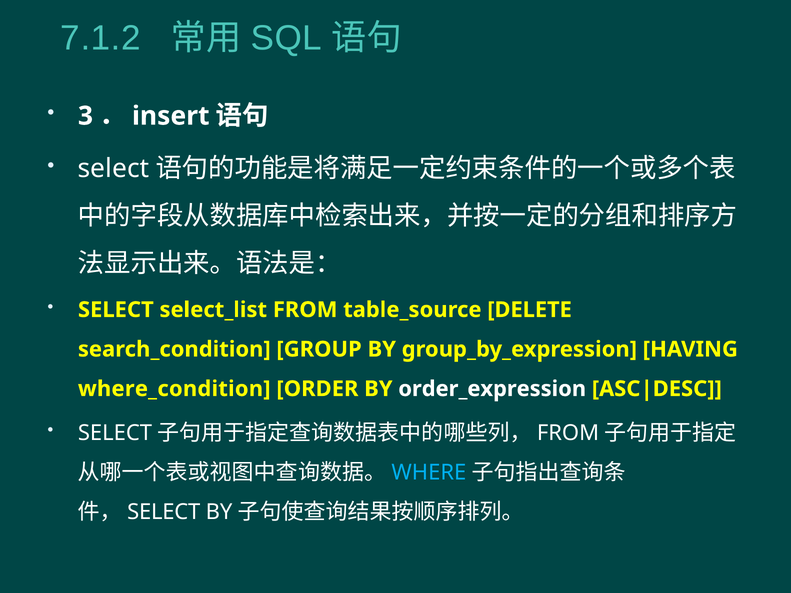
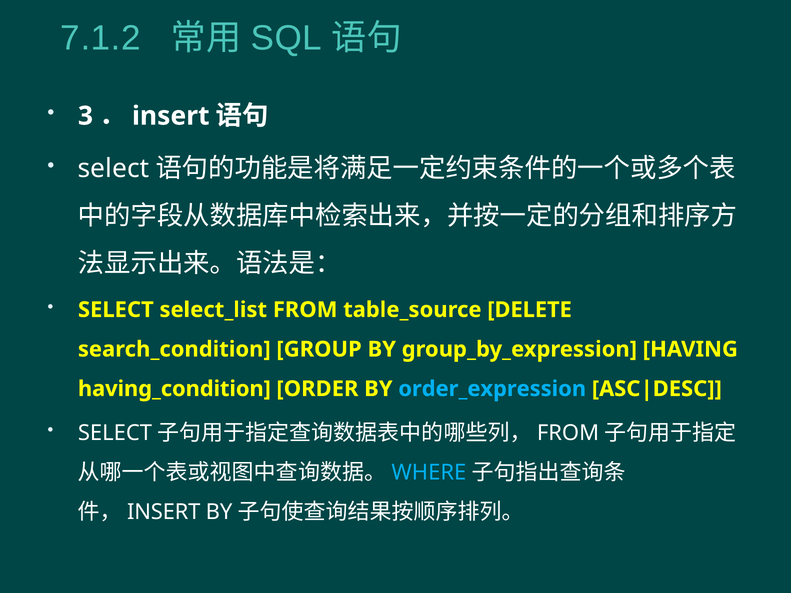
where_condition: where_condition -> having_condition
order_expression colour: white -> light blue
SELECT at (164, 512): SELECT -> INSERT
